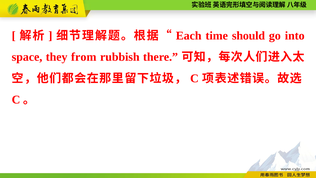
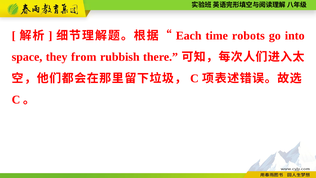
should: should -> robots
